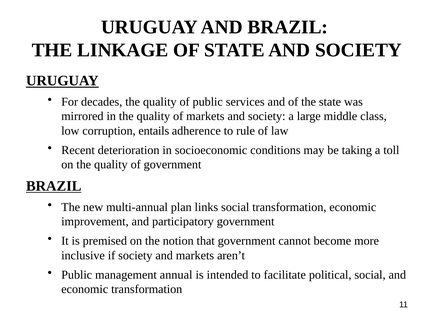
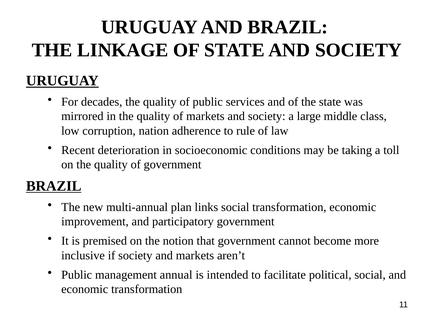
entails: entails -> nation
